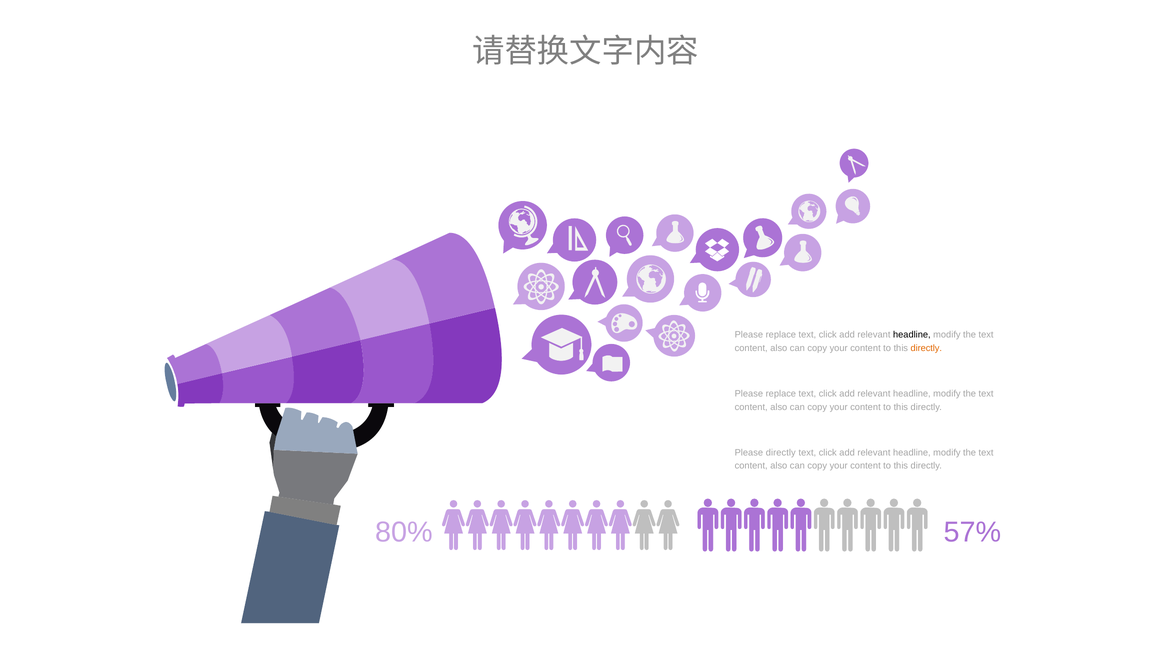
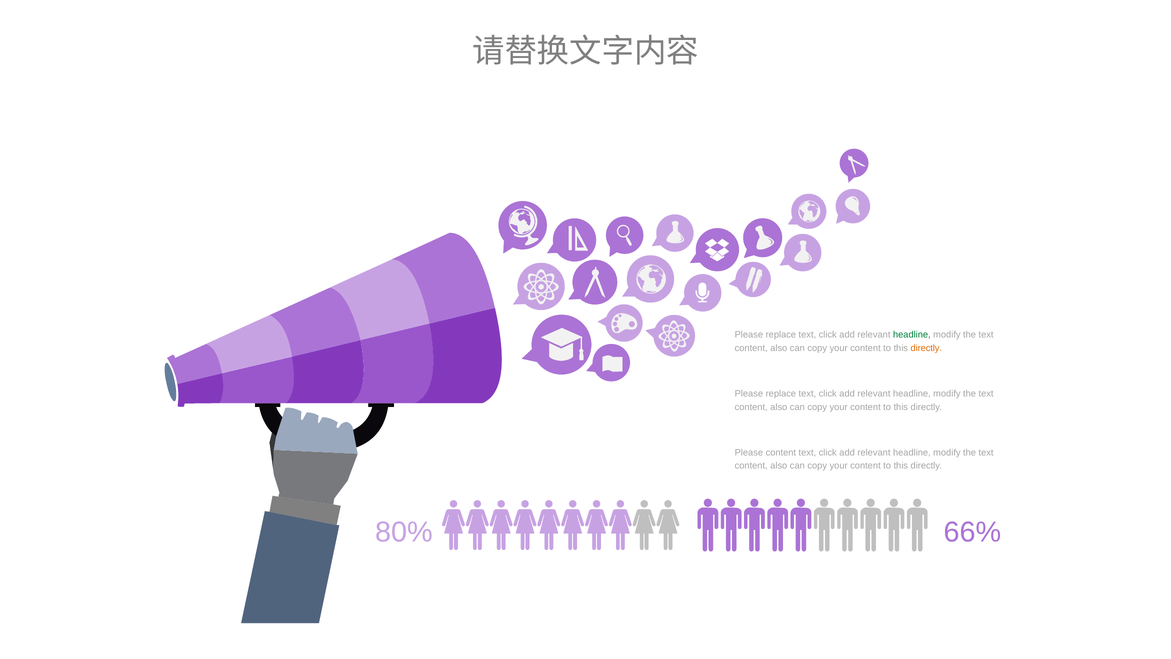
headline at (912, 335) colour: black -> green
Please directly: directly -> content
57%: 57% -> 66%
